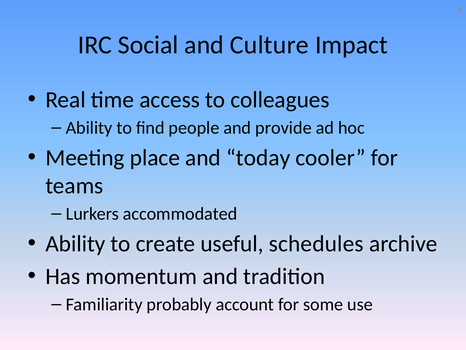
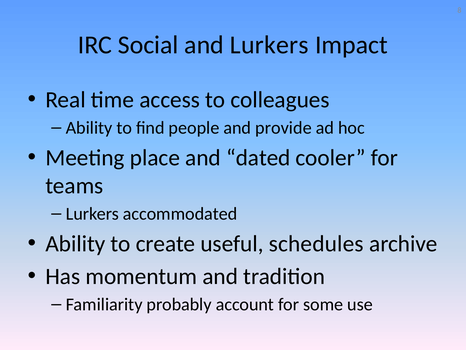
and Culture: Culture -> Lurkers
today: today -> dated
